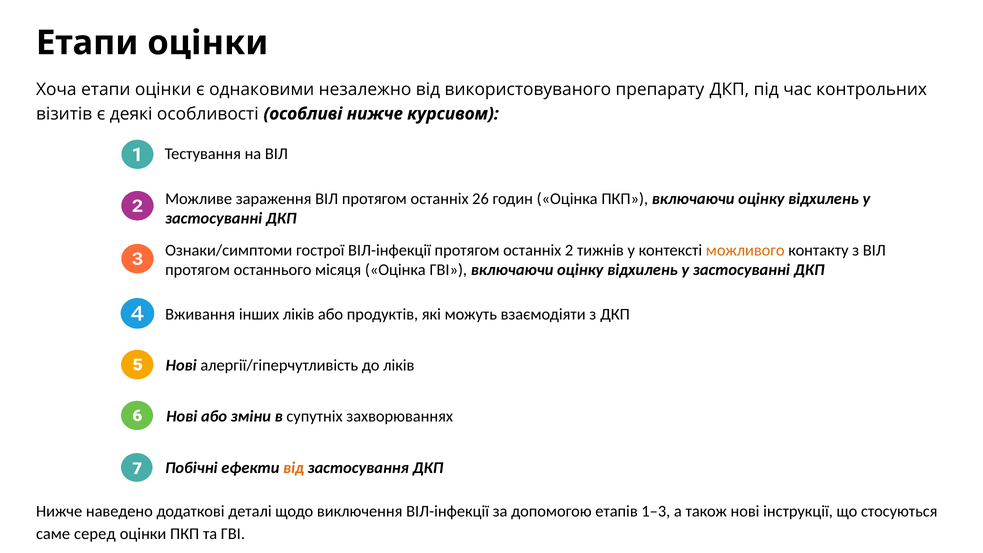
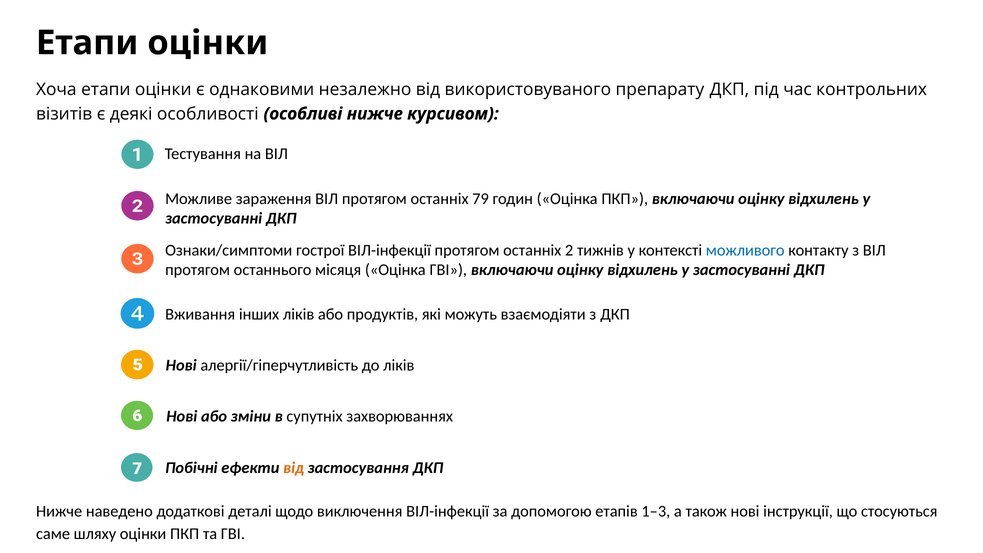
26: 26 -> 79
можливого colour: orange -> blue
серед: серед -> шляху
